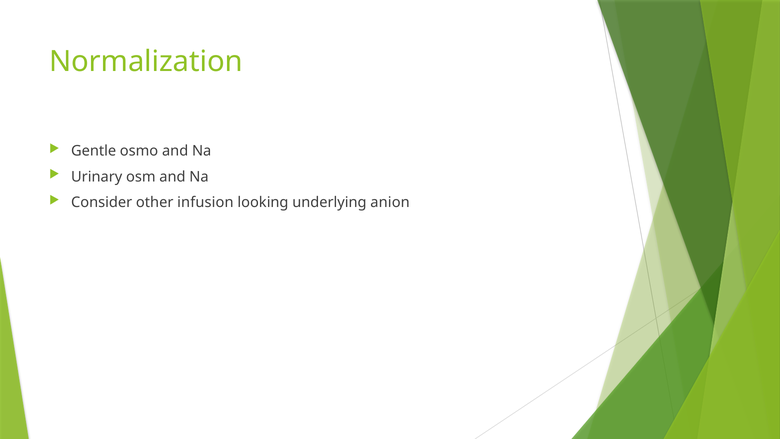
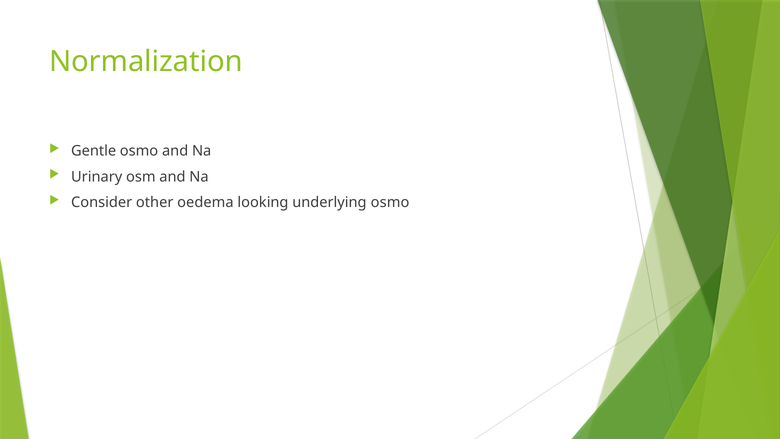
infusion: infusion -> oedema
underlying anion: anion -> osmo
